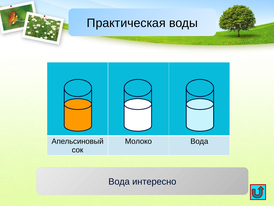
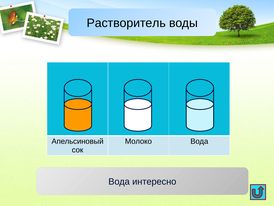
Практическая: Практическая -> Растворитель
